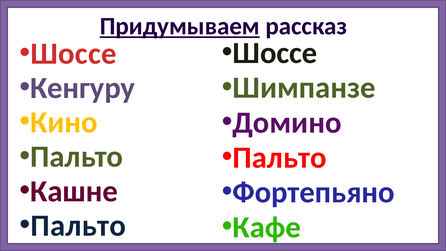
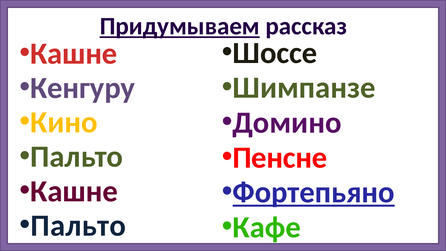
Шоссе at (74, 54): Шоссе -> Кашне
Пальто at (280, 158): Пальто -> Пенсне
Фортепьяно underline: none -> present
